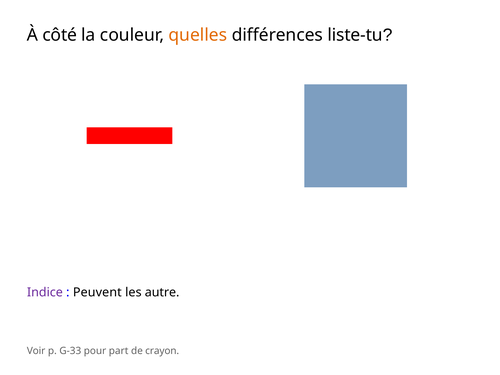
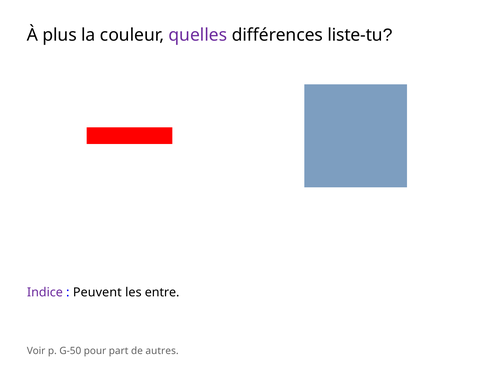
côté: côté -> plus
quelles colour: orange -> purple
autre: autre -> entre
G-33: G-33 -> G-50
crayon: crayon -> autres
